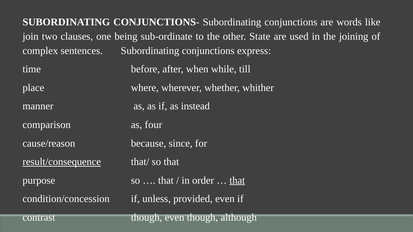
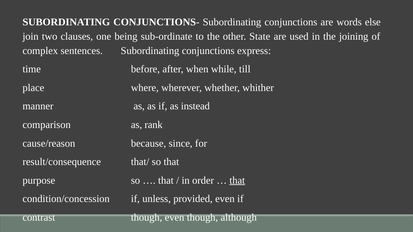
like: like -> else
four: four -> rank
result/consequence underline: present -> none
